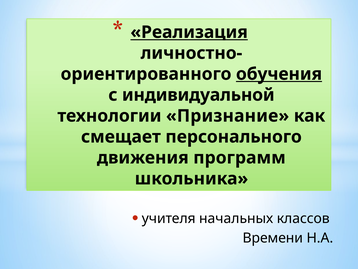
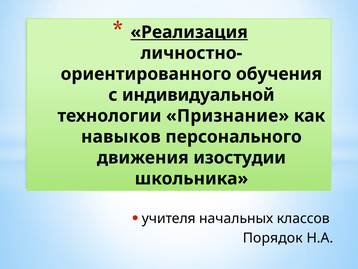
обучения underline: present -> none
смещает: смещает -> навыков
программ: программ -> изостудии
Времени: Времени -> Порядок
